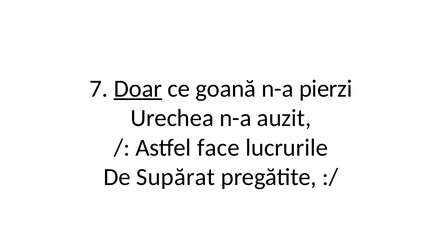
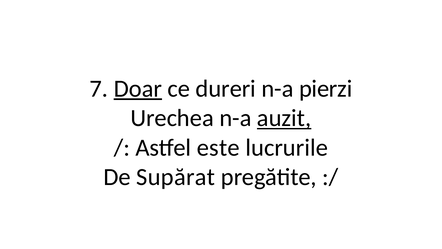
goană: goană -> dureri
auzit underline: none -> present
face: face -> este
